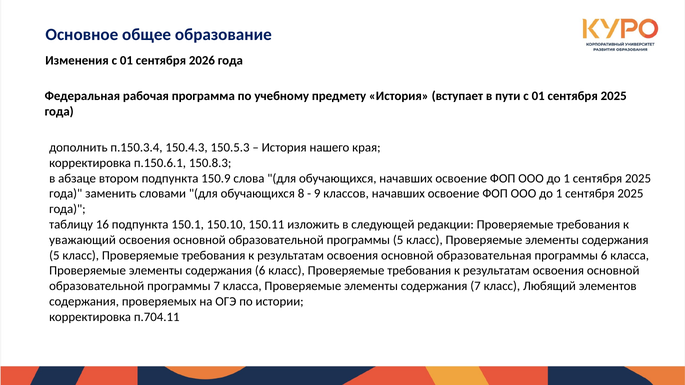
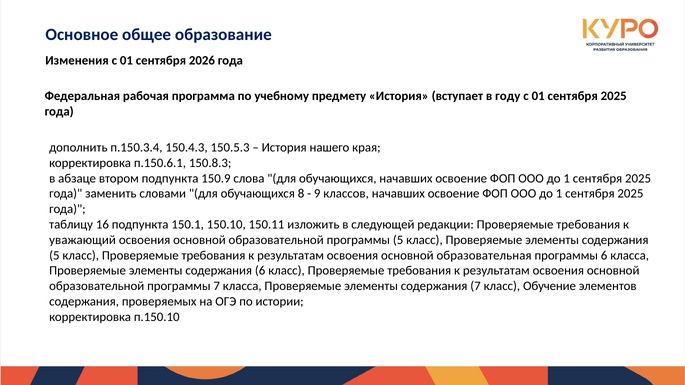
пути: пути -> году
Любящий: Любящий -> Обучение
п.704.11: п.704.11 -> п.150.10
